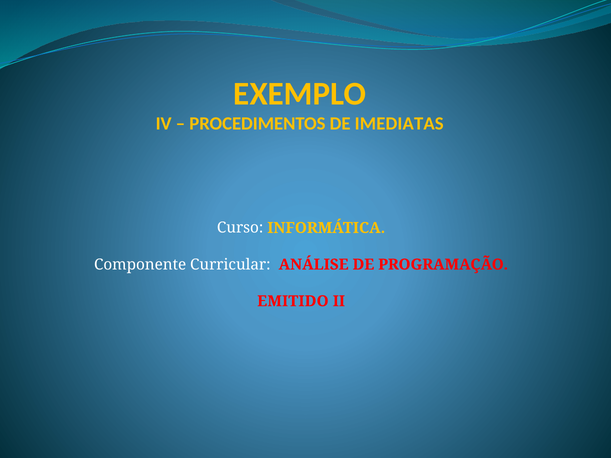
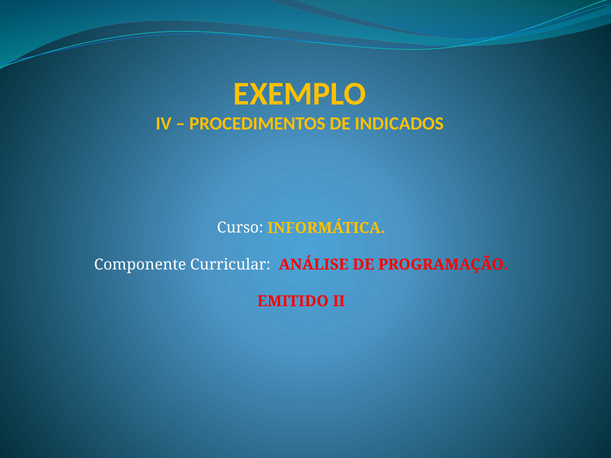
IMEDIATAS: IMEDIATAS -> INDICADOS
